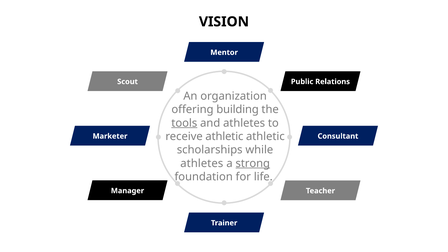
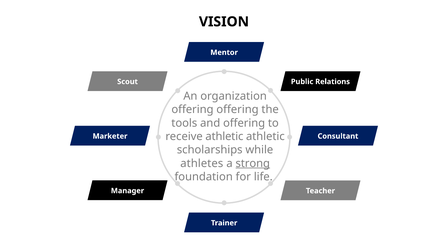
offering building: building -> offering
tools underline: present -> none
and athletes: athletes -> offering
